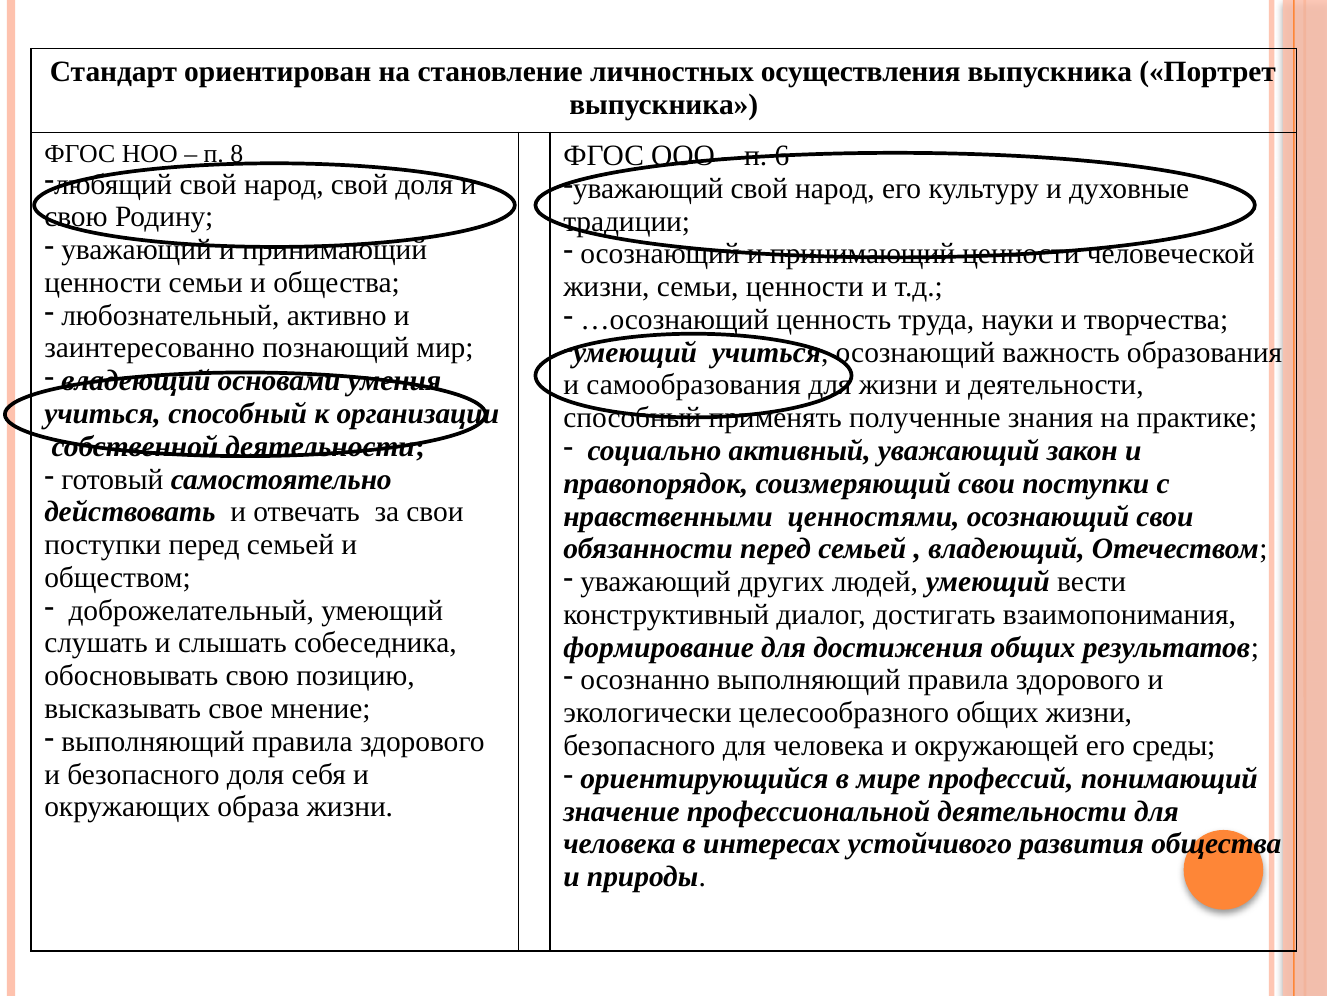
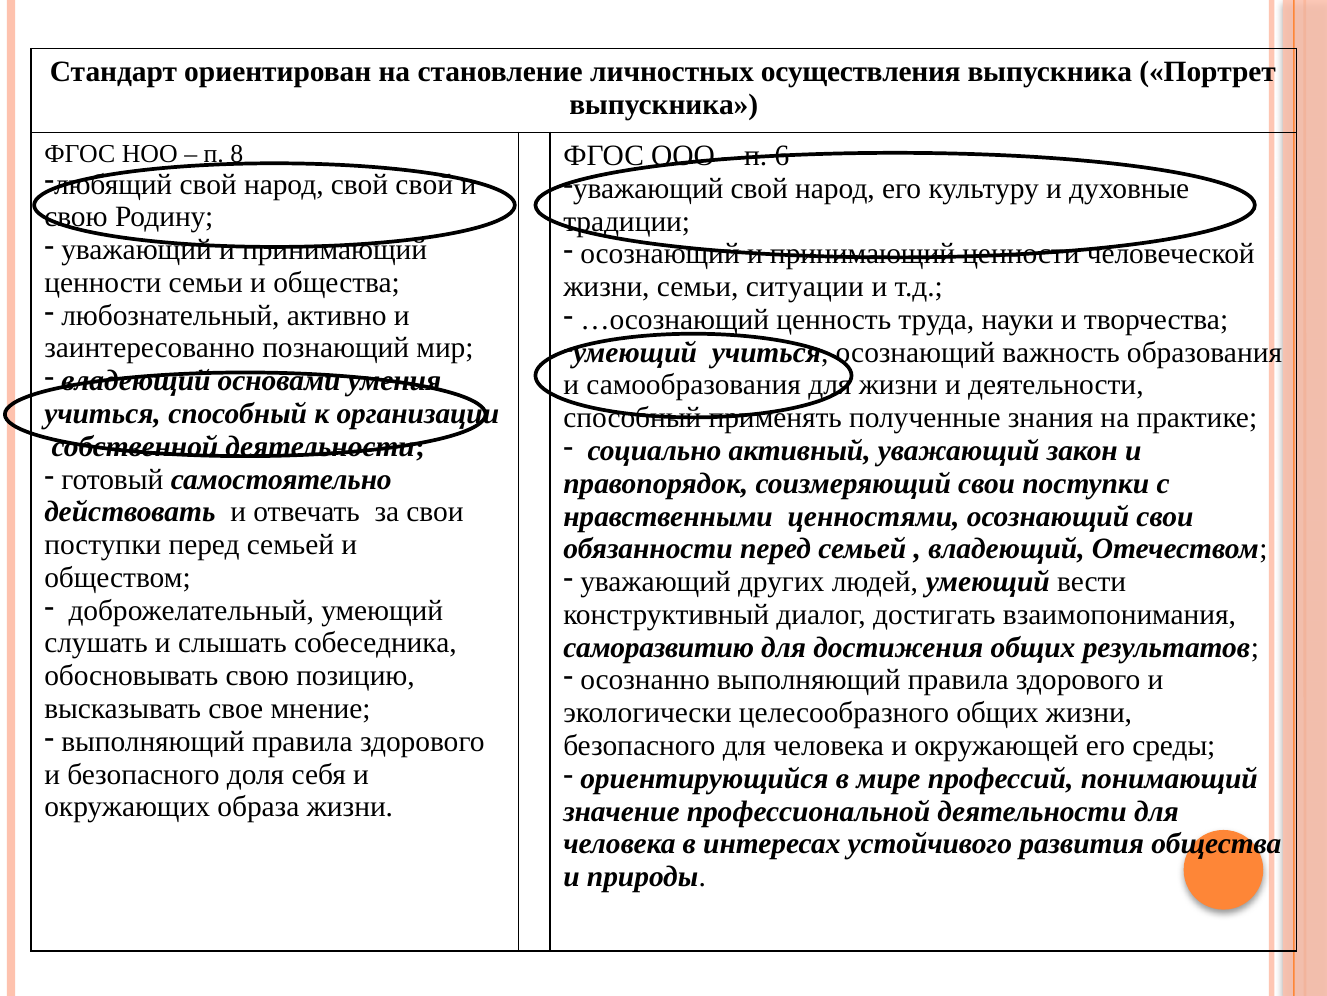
свой доля: доля -> свой
семьи ценности: ценности -> ситуации
формирование: формирование -> саморазвитию
